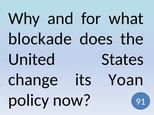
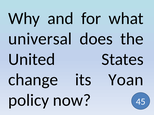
blockade: blockade -> universal
91: 91 -> 45
